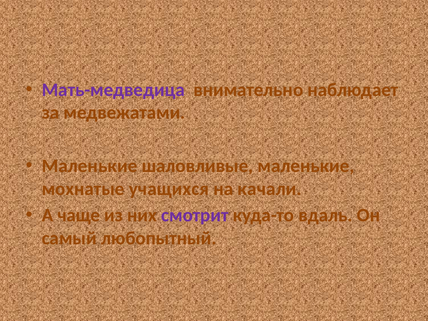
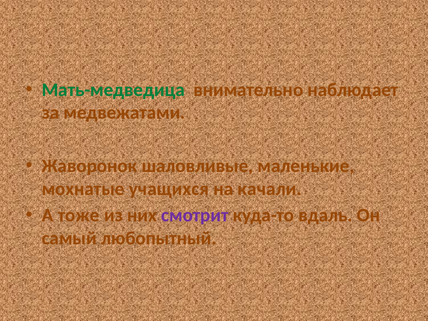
Мать-медведица colour: purple -> green
Маленькие at (90, 166): Маленькие -> Жаворонок
чаще: чаще -> тоже
